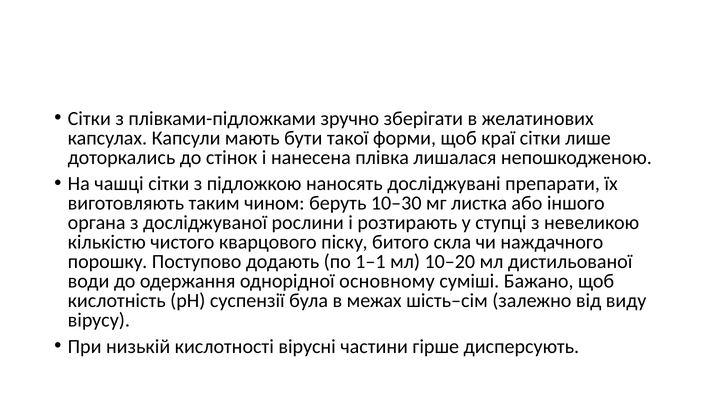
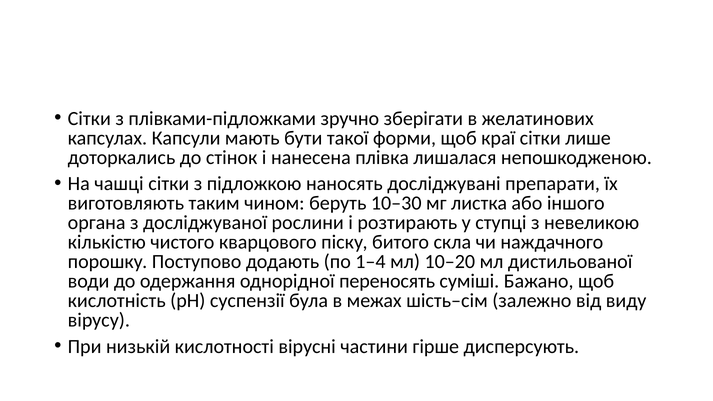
1–1: 1–1 -> 1–4
основному: основному -> переносять
